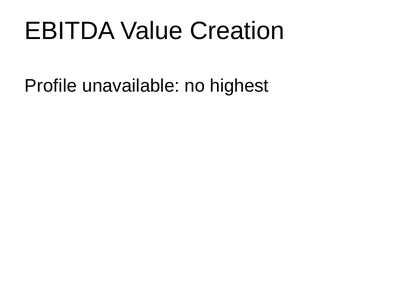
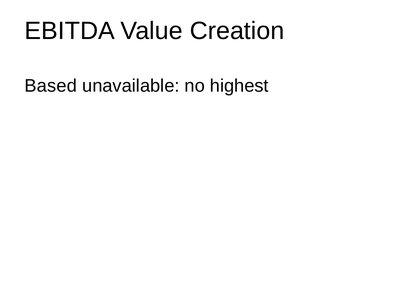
Profile: Profile -> Based
